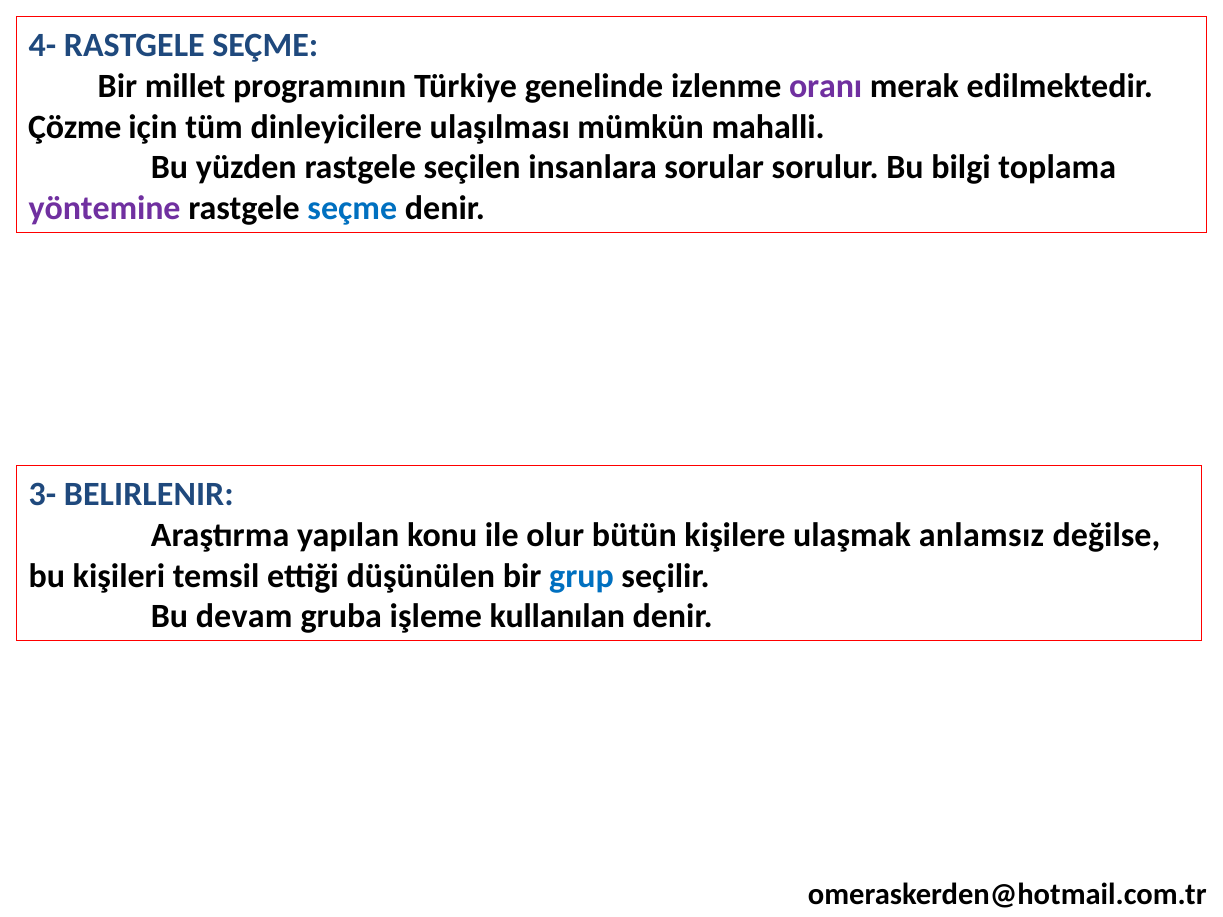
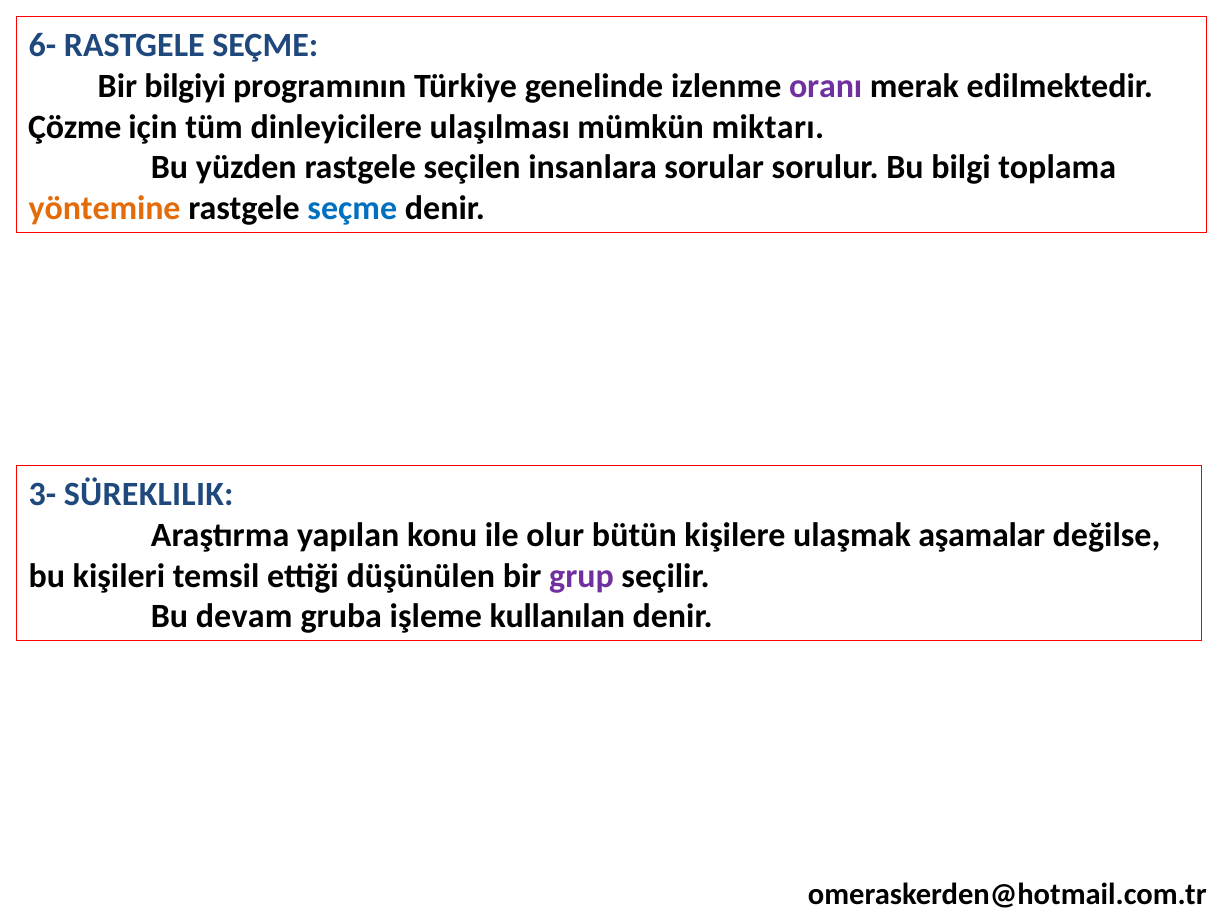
4-: 4- -> 6-
millet: millet -> bilgiyi
mahalli: mahalli -> miktarı
yöntemine colour: purple -> orange
BELIRLENIR: BELIRLENIR -> SÜREKLILIK
anlamsız: anlamsız -> aşamalar
grup colour: blue -> purple
